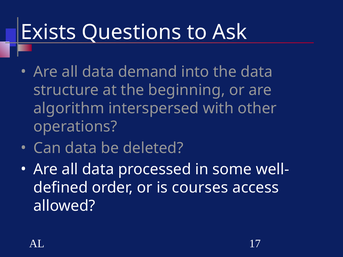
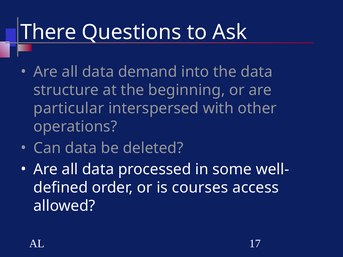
Exists: Exists -> There
algorithm: algorithm -> particular
